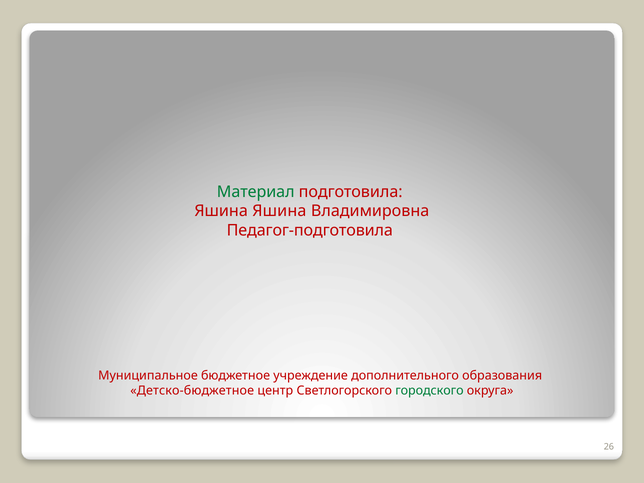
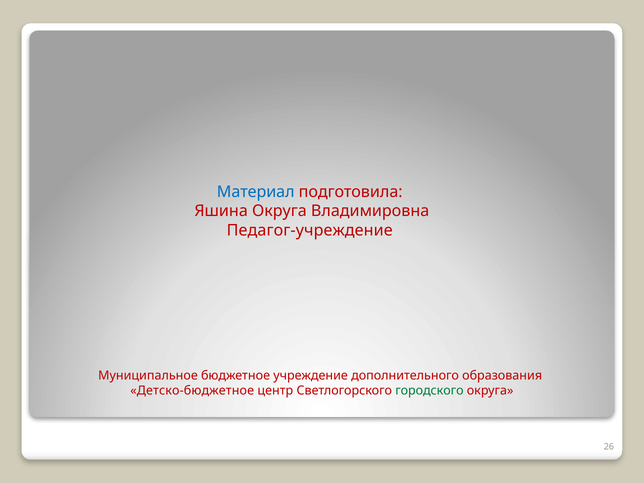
Материал colour: green -> blue
Яшина Яшина: Яшина -> Округа
Педагог-подготовила: Педагог-подготовила -> Педагог-учреждение
